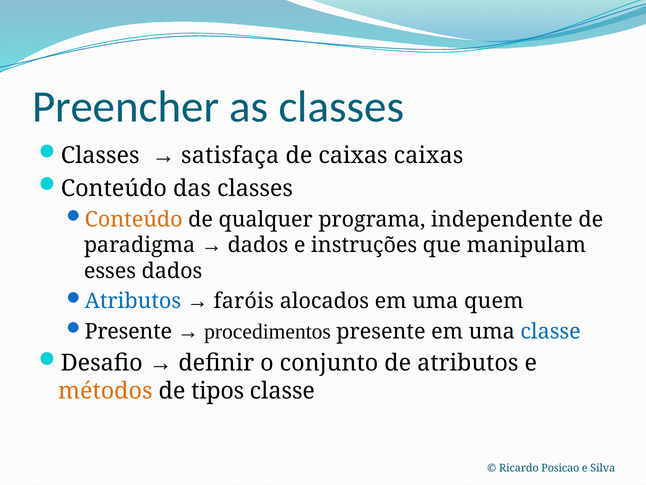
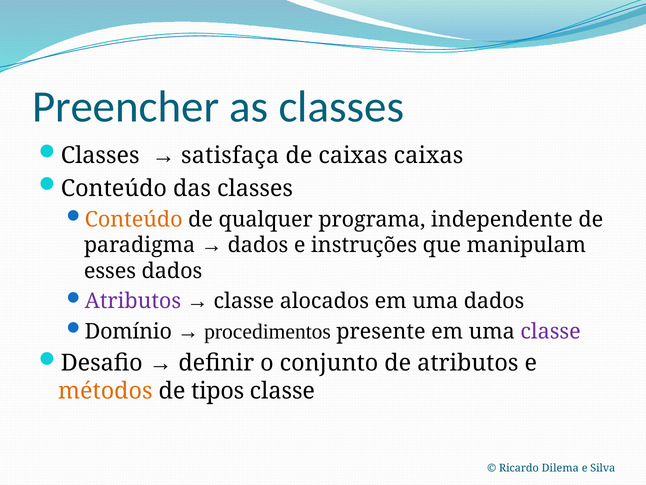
Atributos at (133, 301) colour: blue -> purple
faróis at (244, 301): faróis -> classe
uma quem: quem -> dados
Presente at (128, 331): Presente -> Domínio
classe at (551, 331) colour: blue -> purple
Posicao: Posicao -> Dilema
